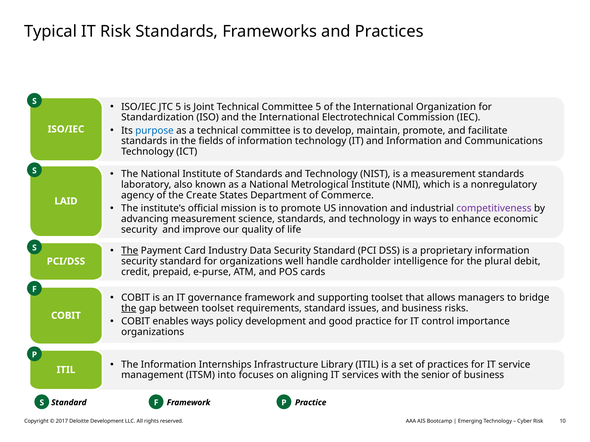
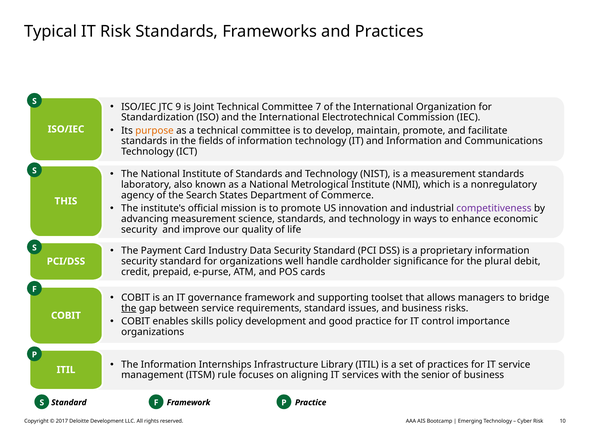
JTC 5: 5 -> 9
Committee 5: 5 -> 7
purpose colour: blue -> orange
Create: Create -> Search
LAID: LAID -> THIS
The at (130, 251) underline: present -> none
intelligence: intelligence -> significance
between toolset: toolset -> service
enables ways: ways -> skills
into: into -> rule
